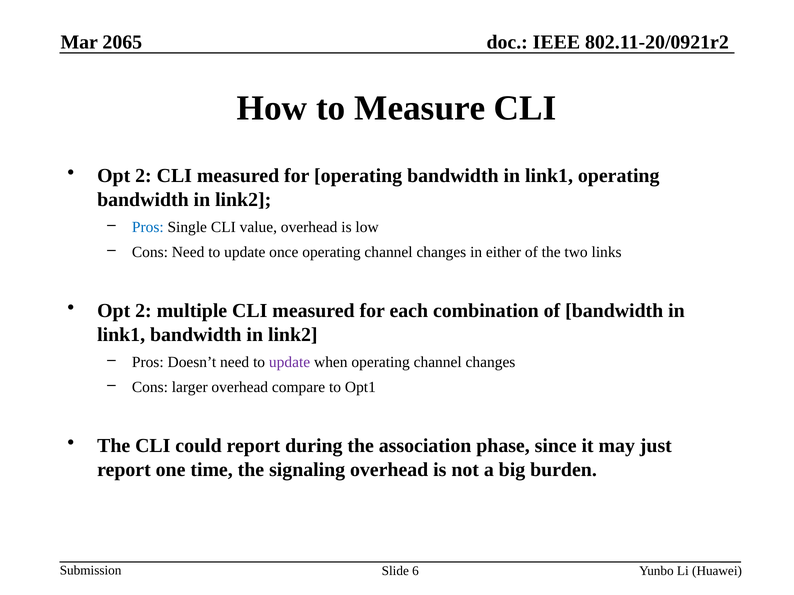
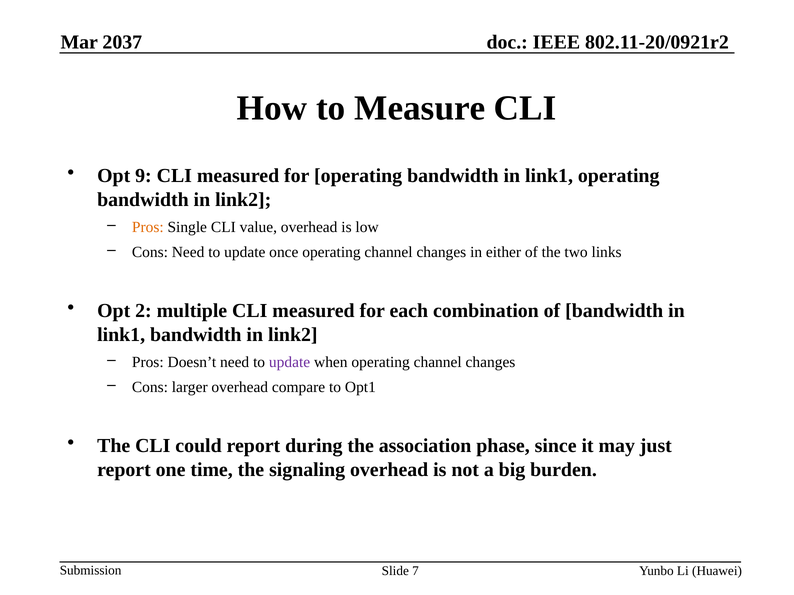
2065: 2065 -> 2037
2 at (143, 176): 2 -> 9
Pros at (148, 227) colour: blue -> orange
6: 6 -> 7
